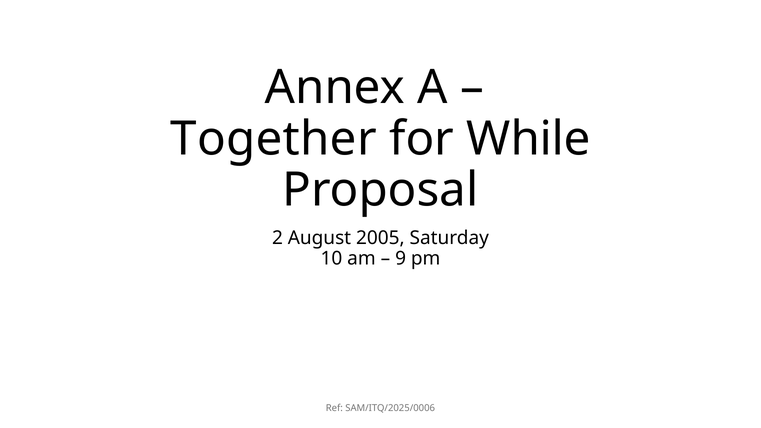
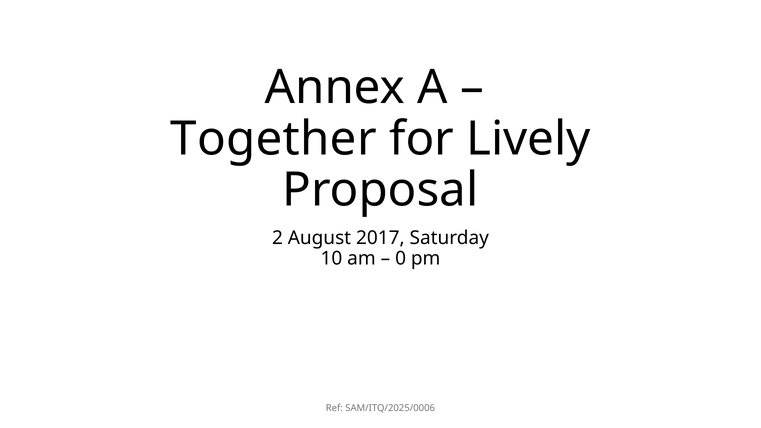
While: While -> Lively
2005: 2005 -> 2017
9: 9 -> 0
